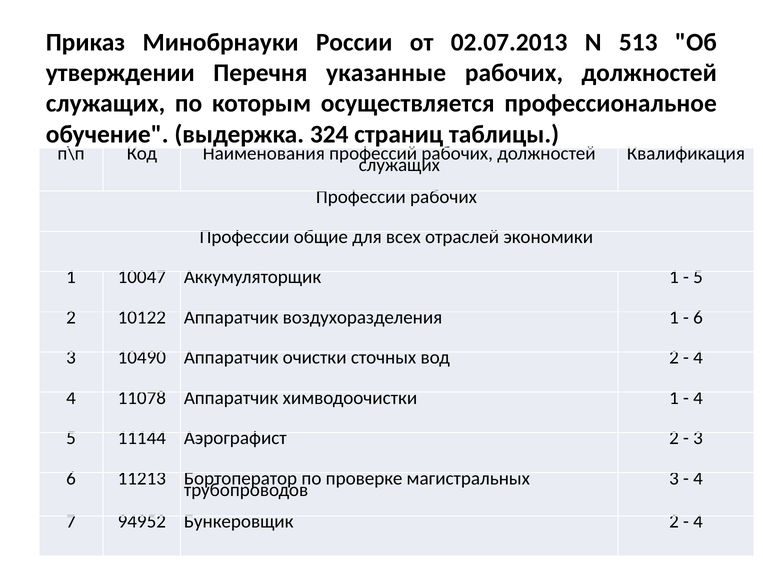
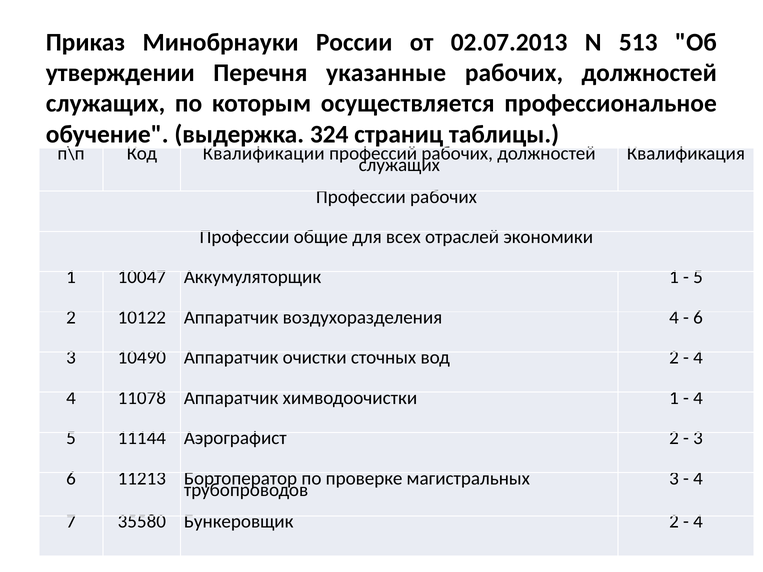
Наименования: Наименования -> Квалификации
воздухоразделения 1: 1 -> 4
94952: 94952 -> 35580
